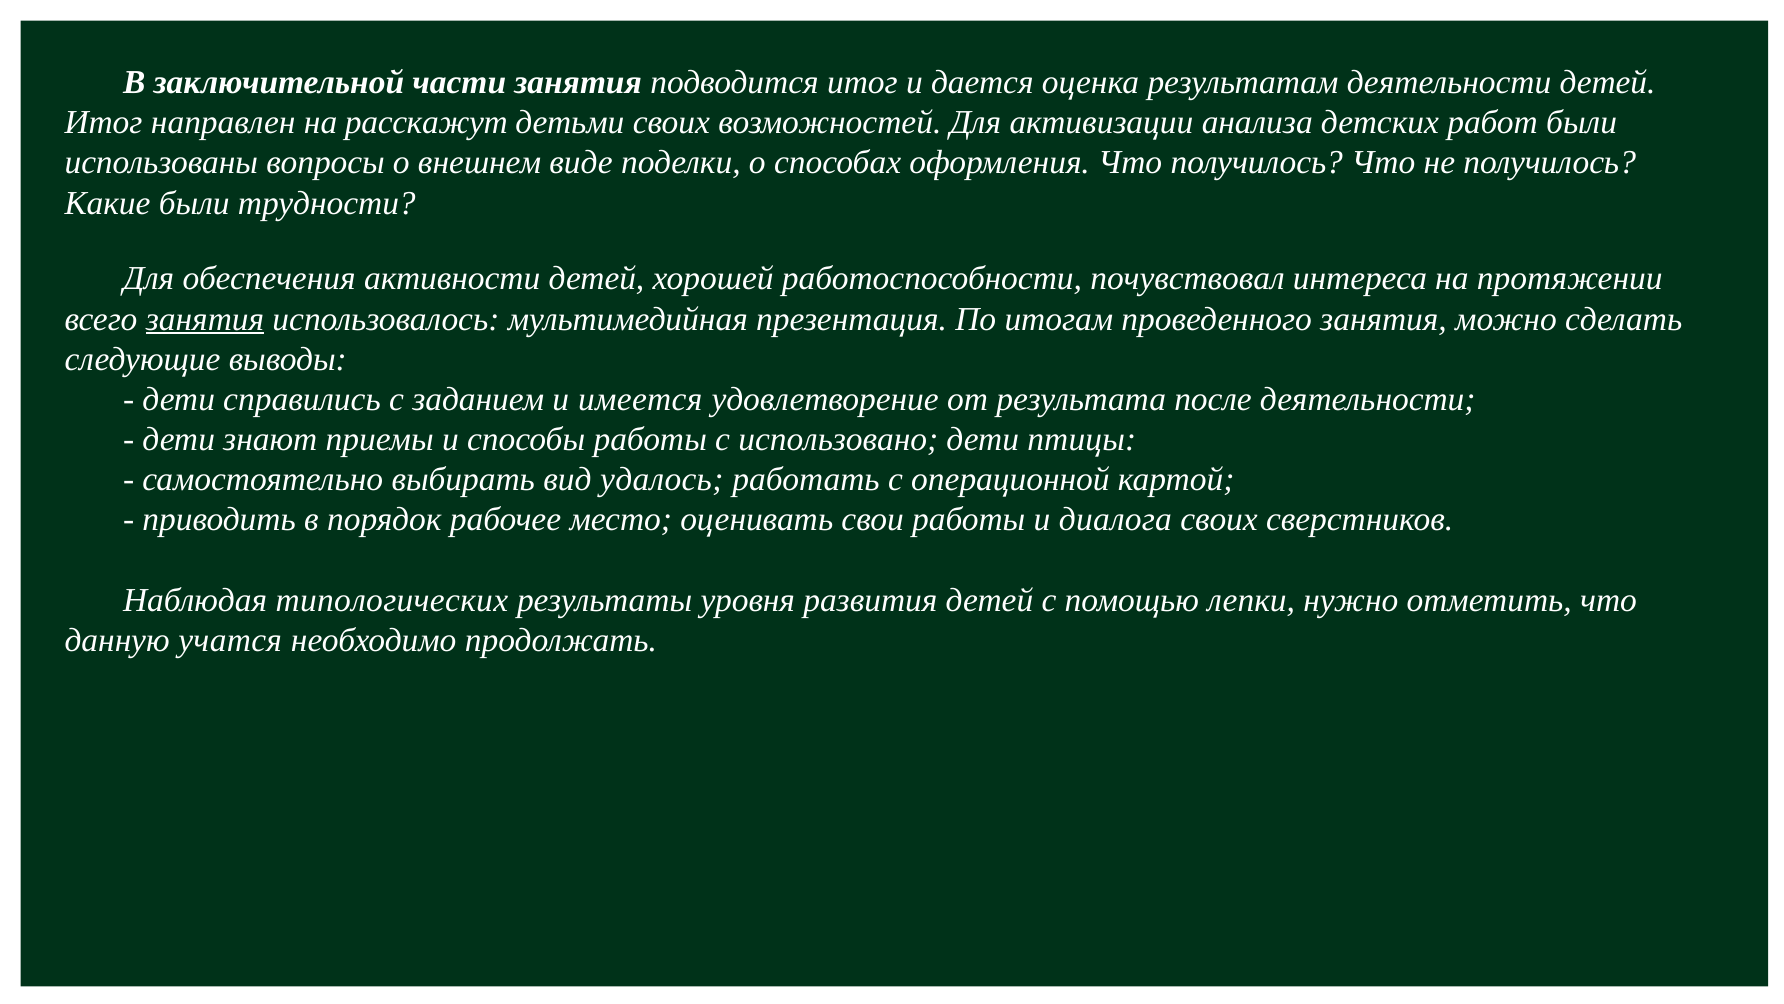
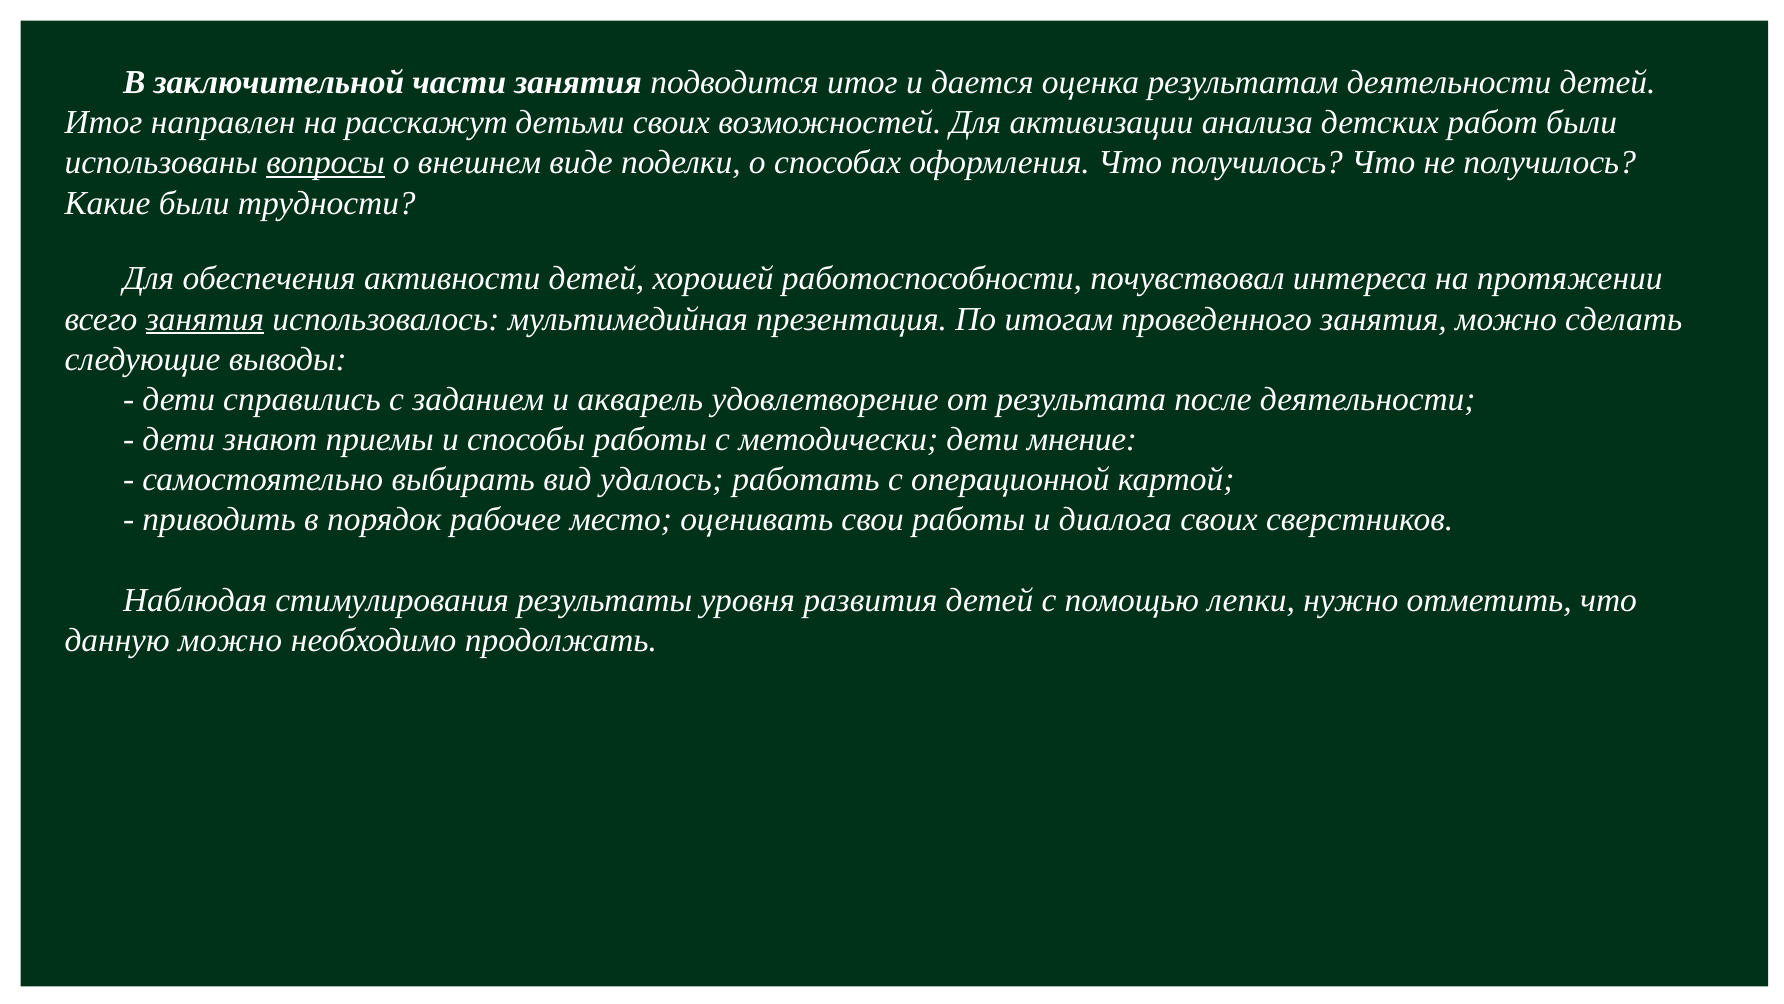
вопросы underline: none -> present
имеется: имеется -> акварель
использовано: использовано -> методически
птицы: птицы -> мнение
типологических: типологических -> стимулирования
данную учатся: учатся -> можно
